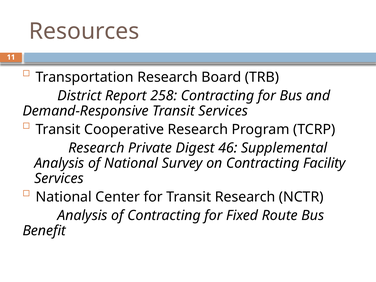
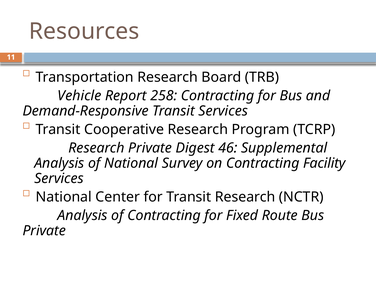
District: District -> Vehicle
Benefit at (44, 231): Benefit -> Private
